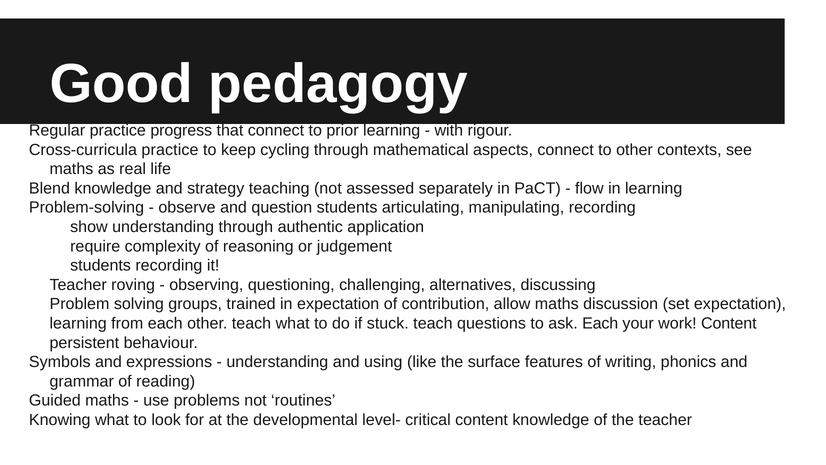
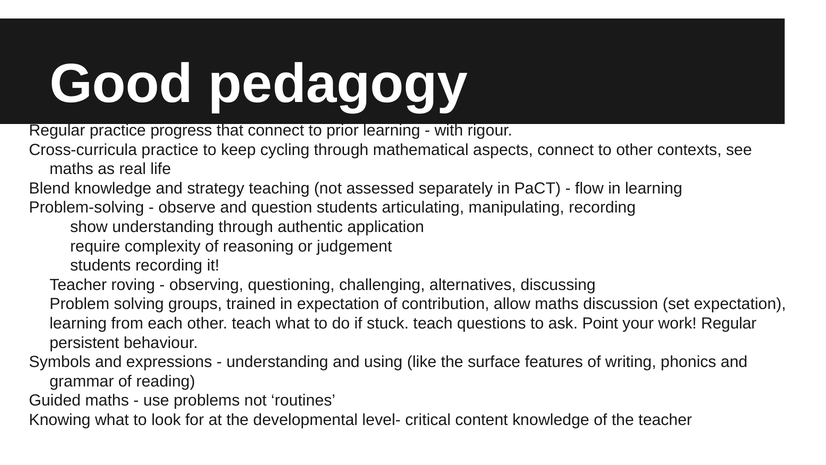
ask Each: Each -> Point
work Content: Content -> Regular
